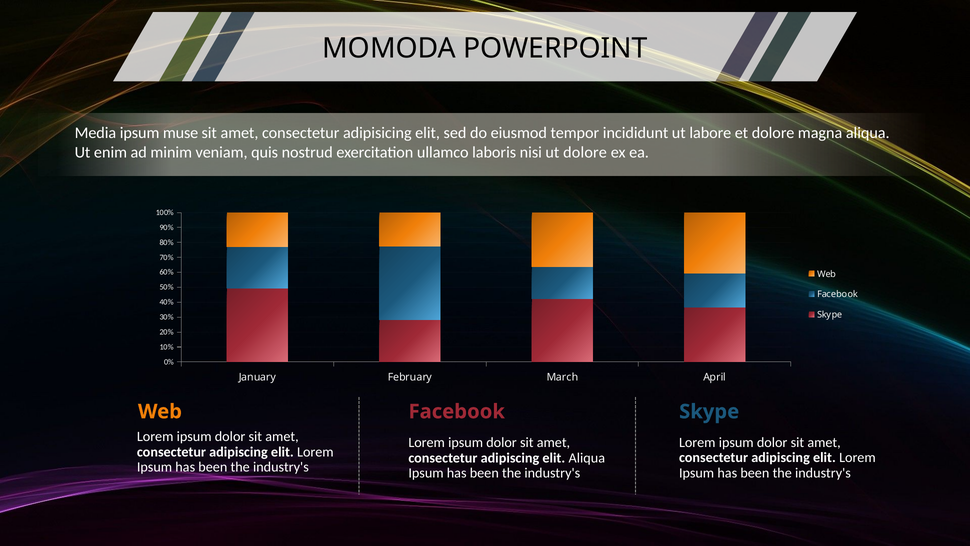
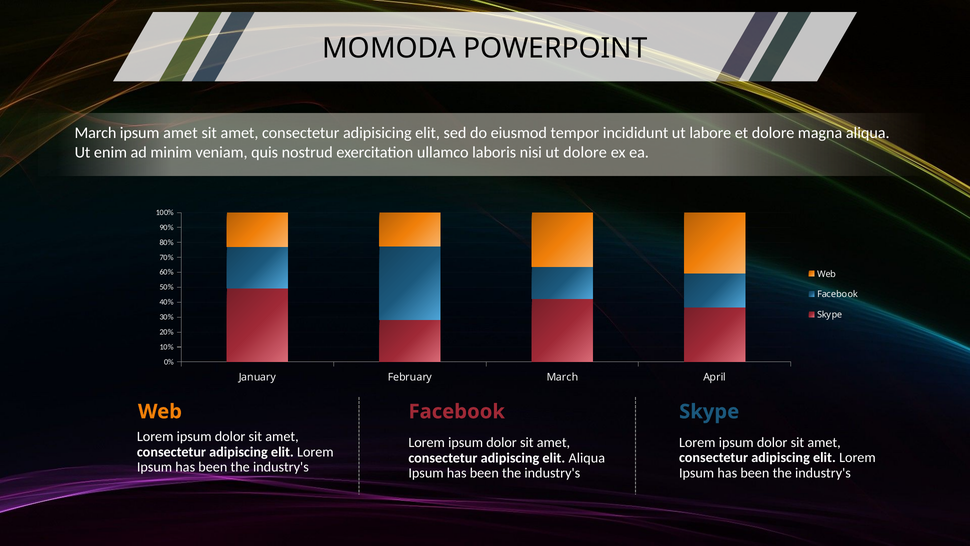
Media at (95, 133): Media -> March
ipsum muse: muse -> amet
